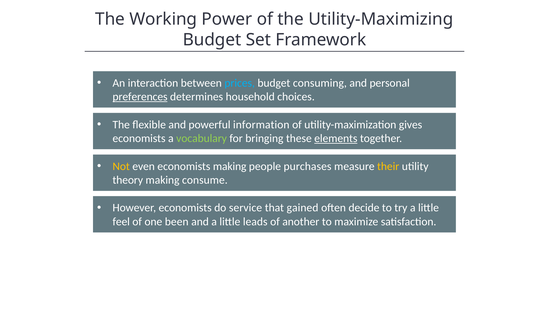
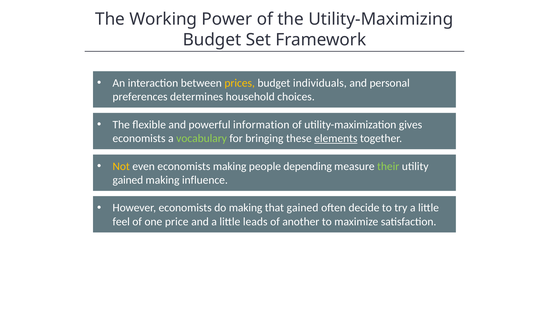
prices colour: light blue -> yellow
consuming: consuming -> individuals
preferences underline: present -> none
purchases: purchases -> depending
their colour: yellow -> light green
theory at (128, 180): theory -> gained
consume: consume -> influence
do service: service -> making
been: been -> price
